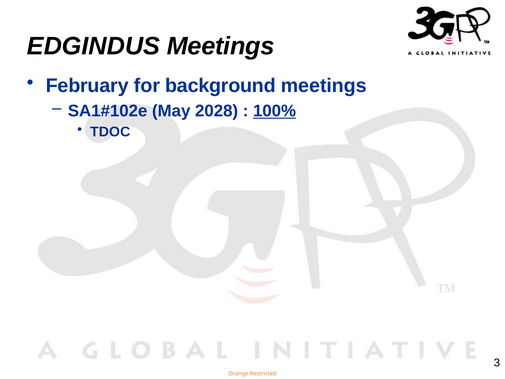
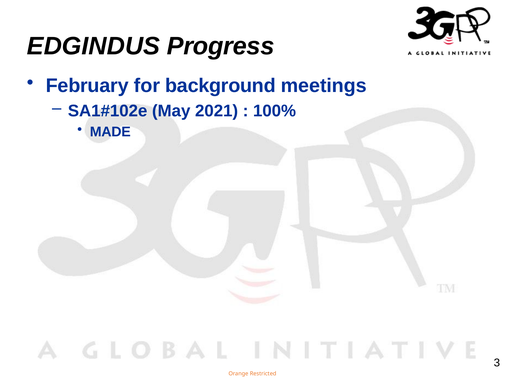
EDGINDUS Meetings: Meetings -> Progress
2028: 2028 -> 2021
100% underline: present -> none
TDOC: TDOC -> MADE
